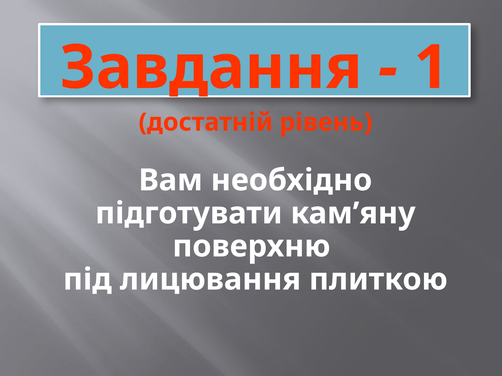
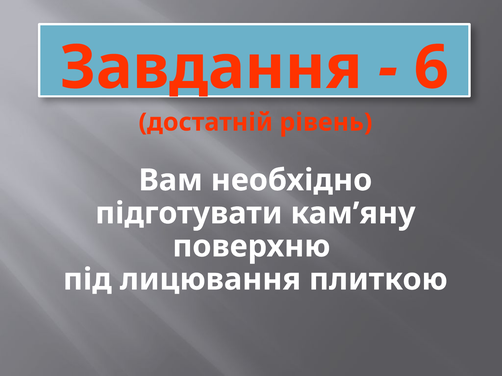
1: 1 -> 6
